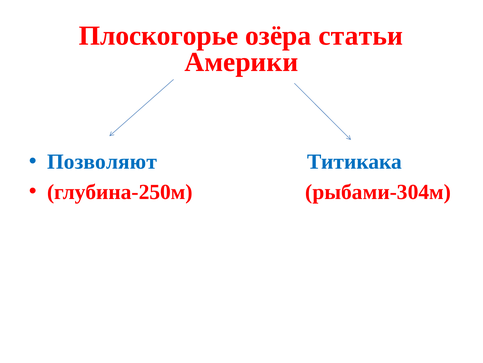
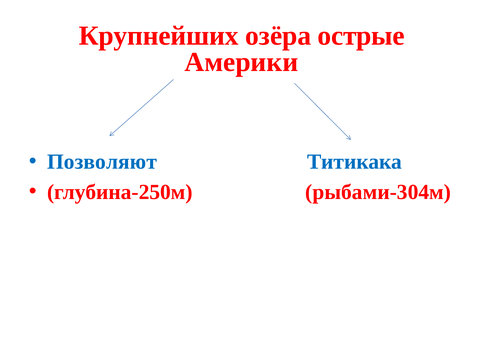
Плоскогорье: Плоскогорье -> Крупнейших
статьи: статьи -> острые
